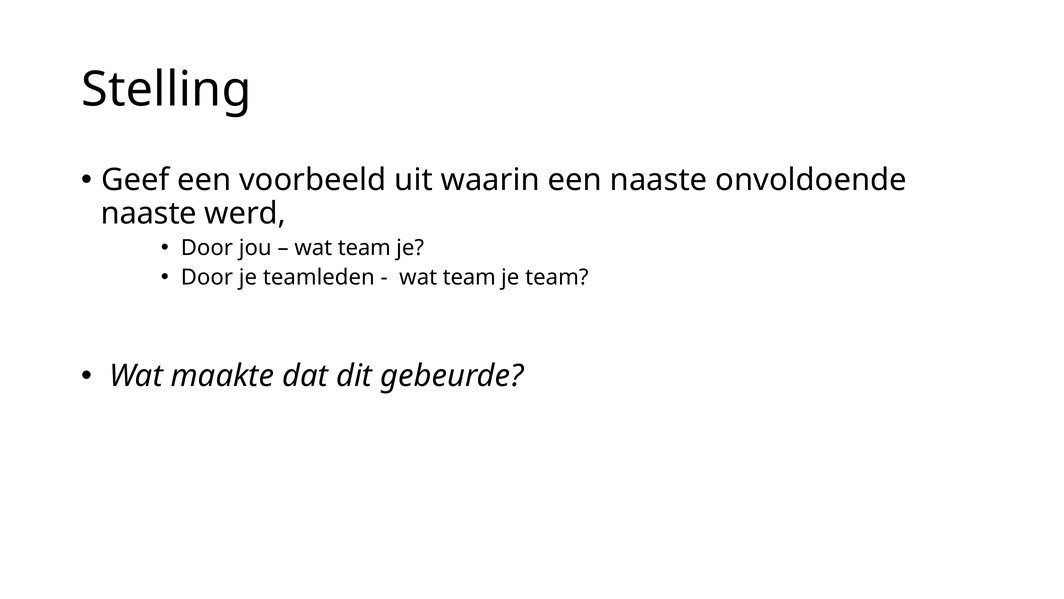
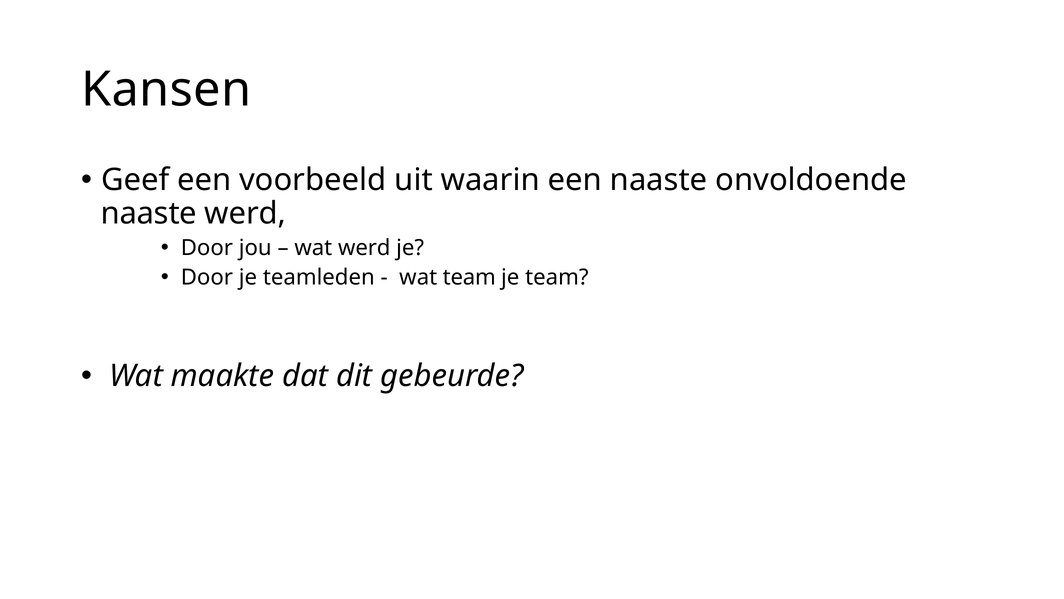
Stelling: Stelling -> Kansen
team at (364, 248): team -> werd
